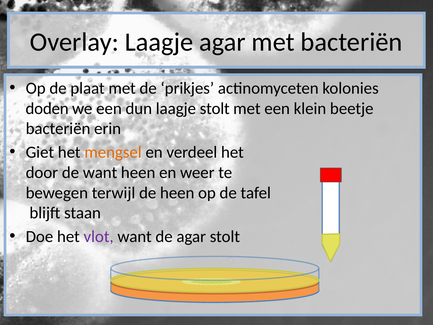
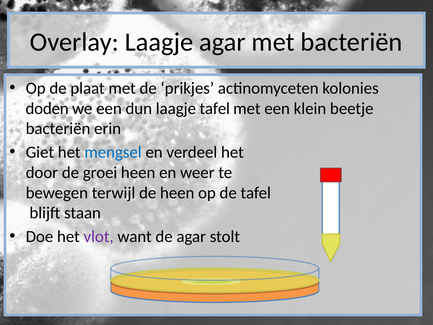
laagje stolt: stolt -> tafel
mengsel colour: orange -> blue
de want: want -> groei
